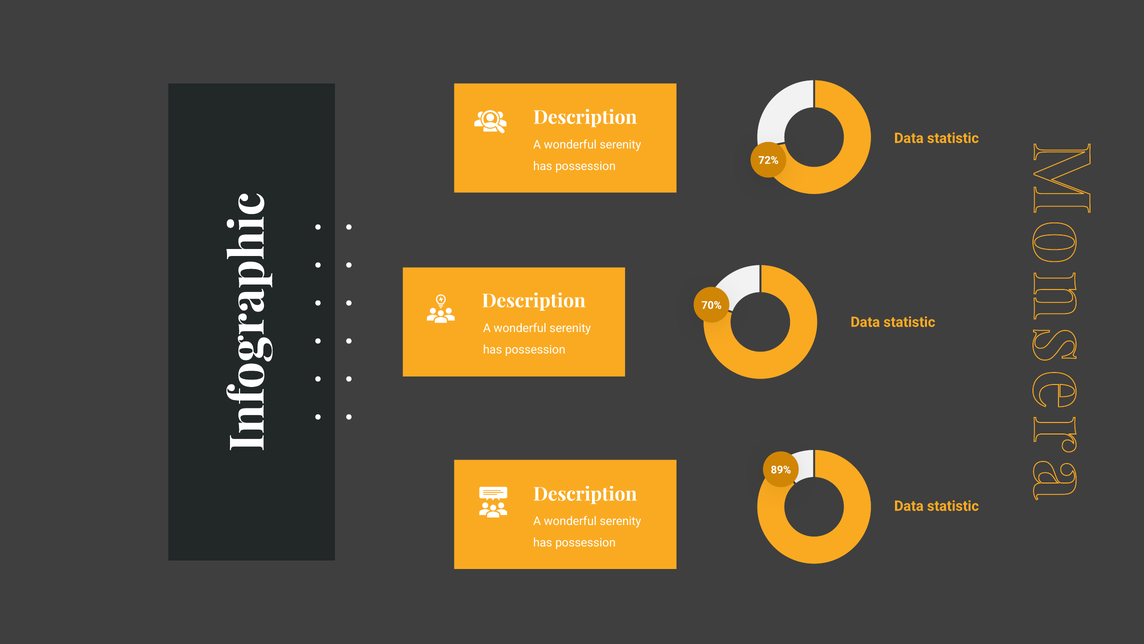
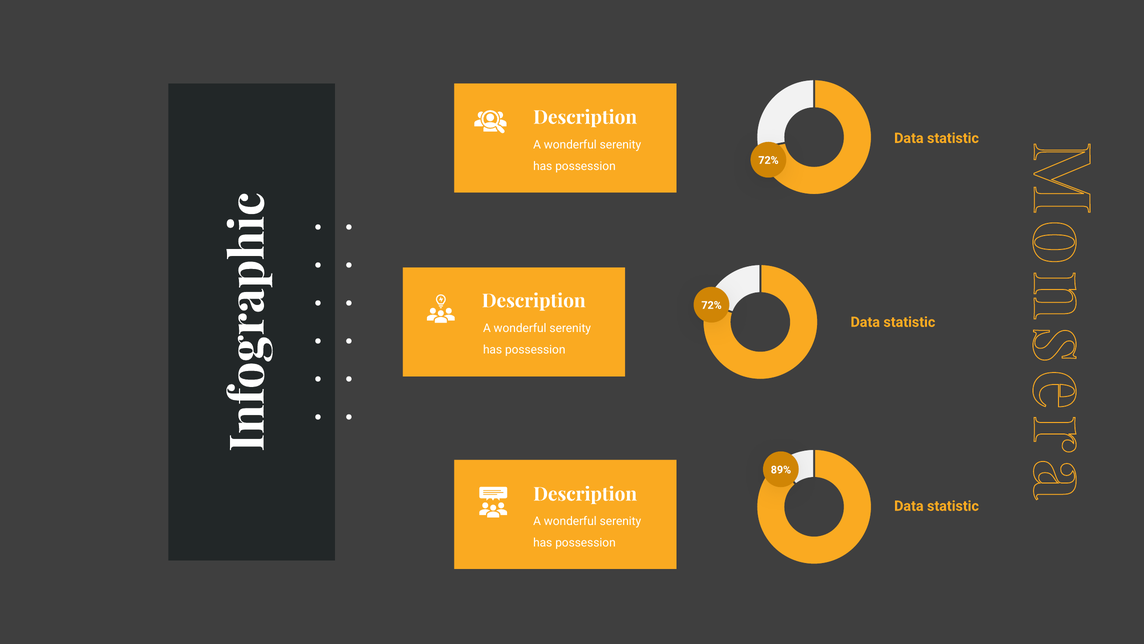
70% at (712, 305): 70% -> 72%
